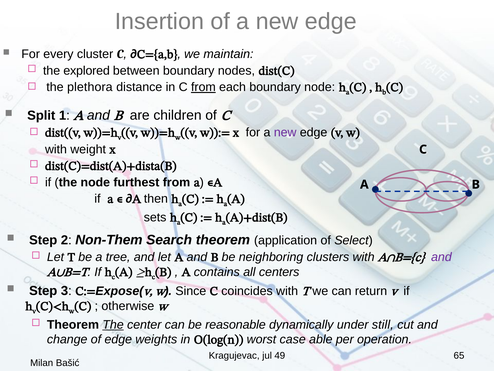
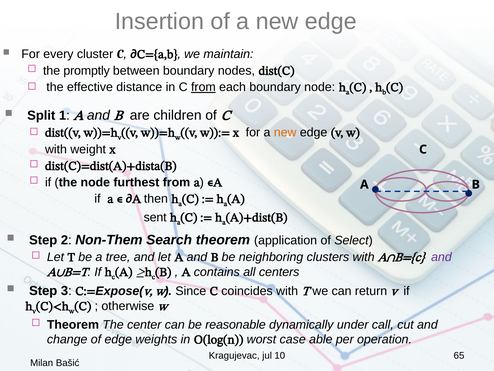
explored: explored -> promptly
plethora: plethora -> effective
new at (285, 132) colour: purple -> orange
sets: sets -> sent
The at (113, 324) underline: present -> none
still: still -> call
49: 49 -> 10
